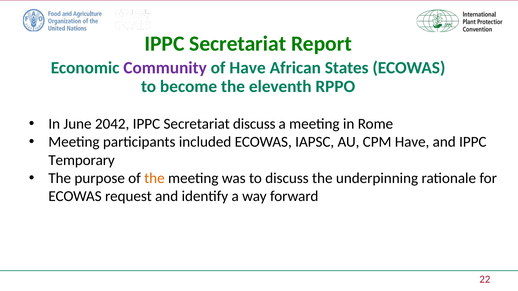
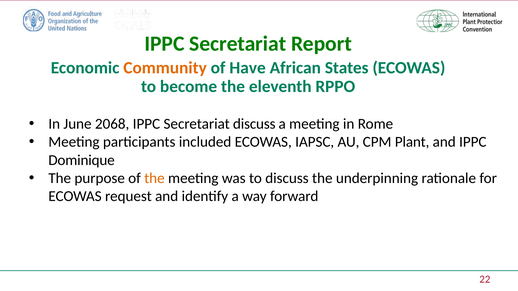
Community colour: purple -> orange
2042: 2042 -> 2068
CPM Have: Have -> Plant
Temporary: Temporary -> Dominique
